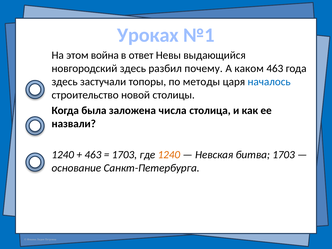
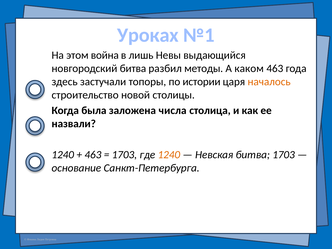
ответ: ответ -> лишь
новгородский здесь: здесь -> битва
почему: почему -> методы
методы: методы -> истории
началось colour: blue -> orange
